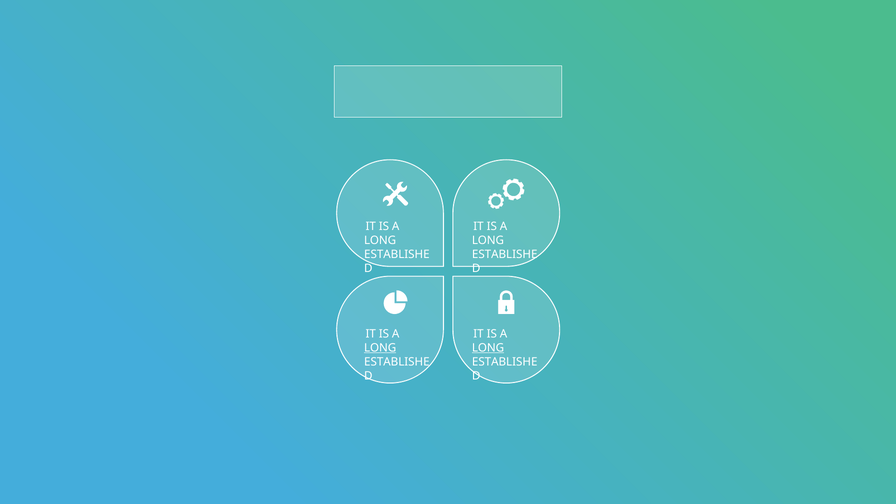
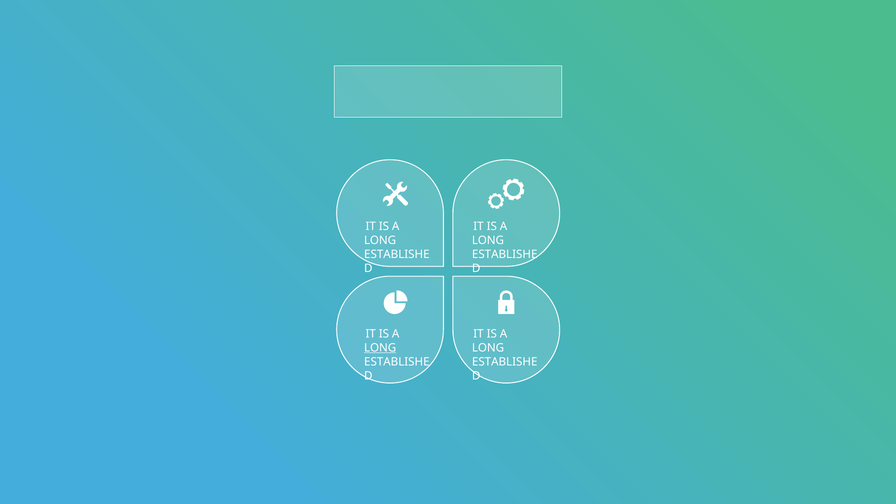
LONG at (488, 348) underline: present -> none
